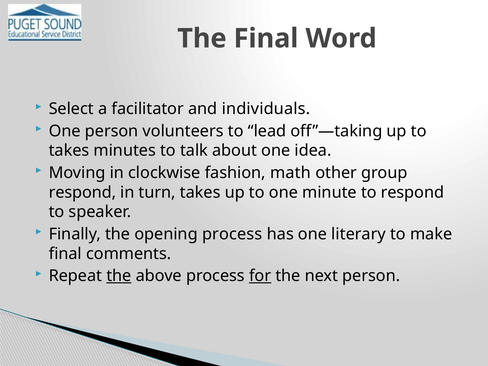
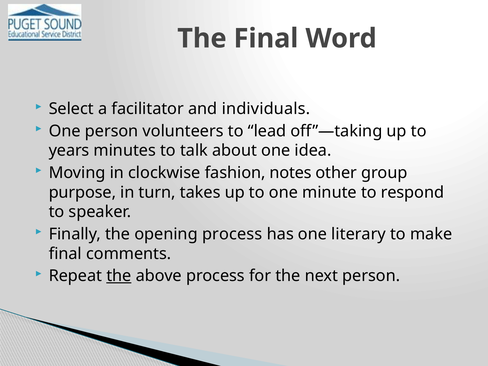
takes at (69, 151): takes -> years
math: math -> notes
respond at (82, 192): respond -> purpose
for underline: present -> none
